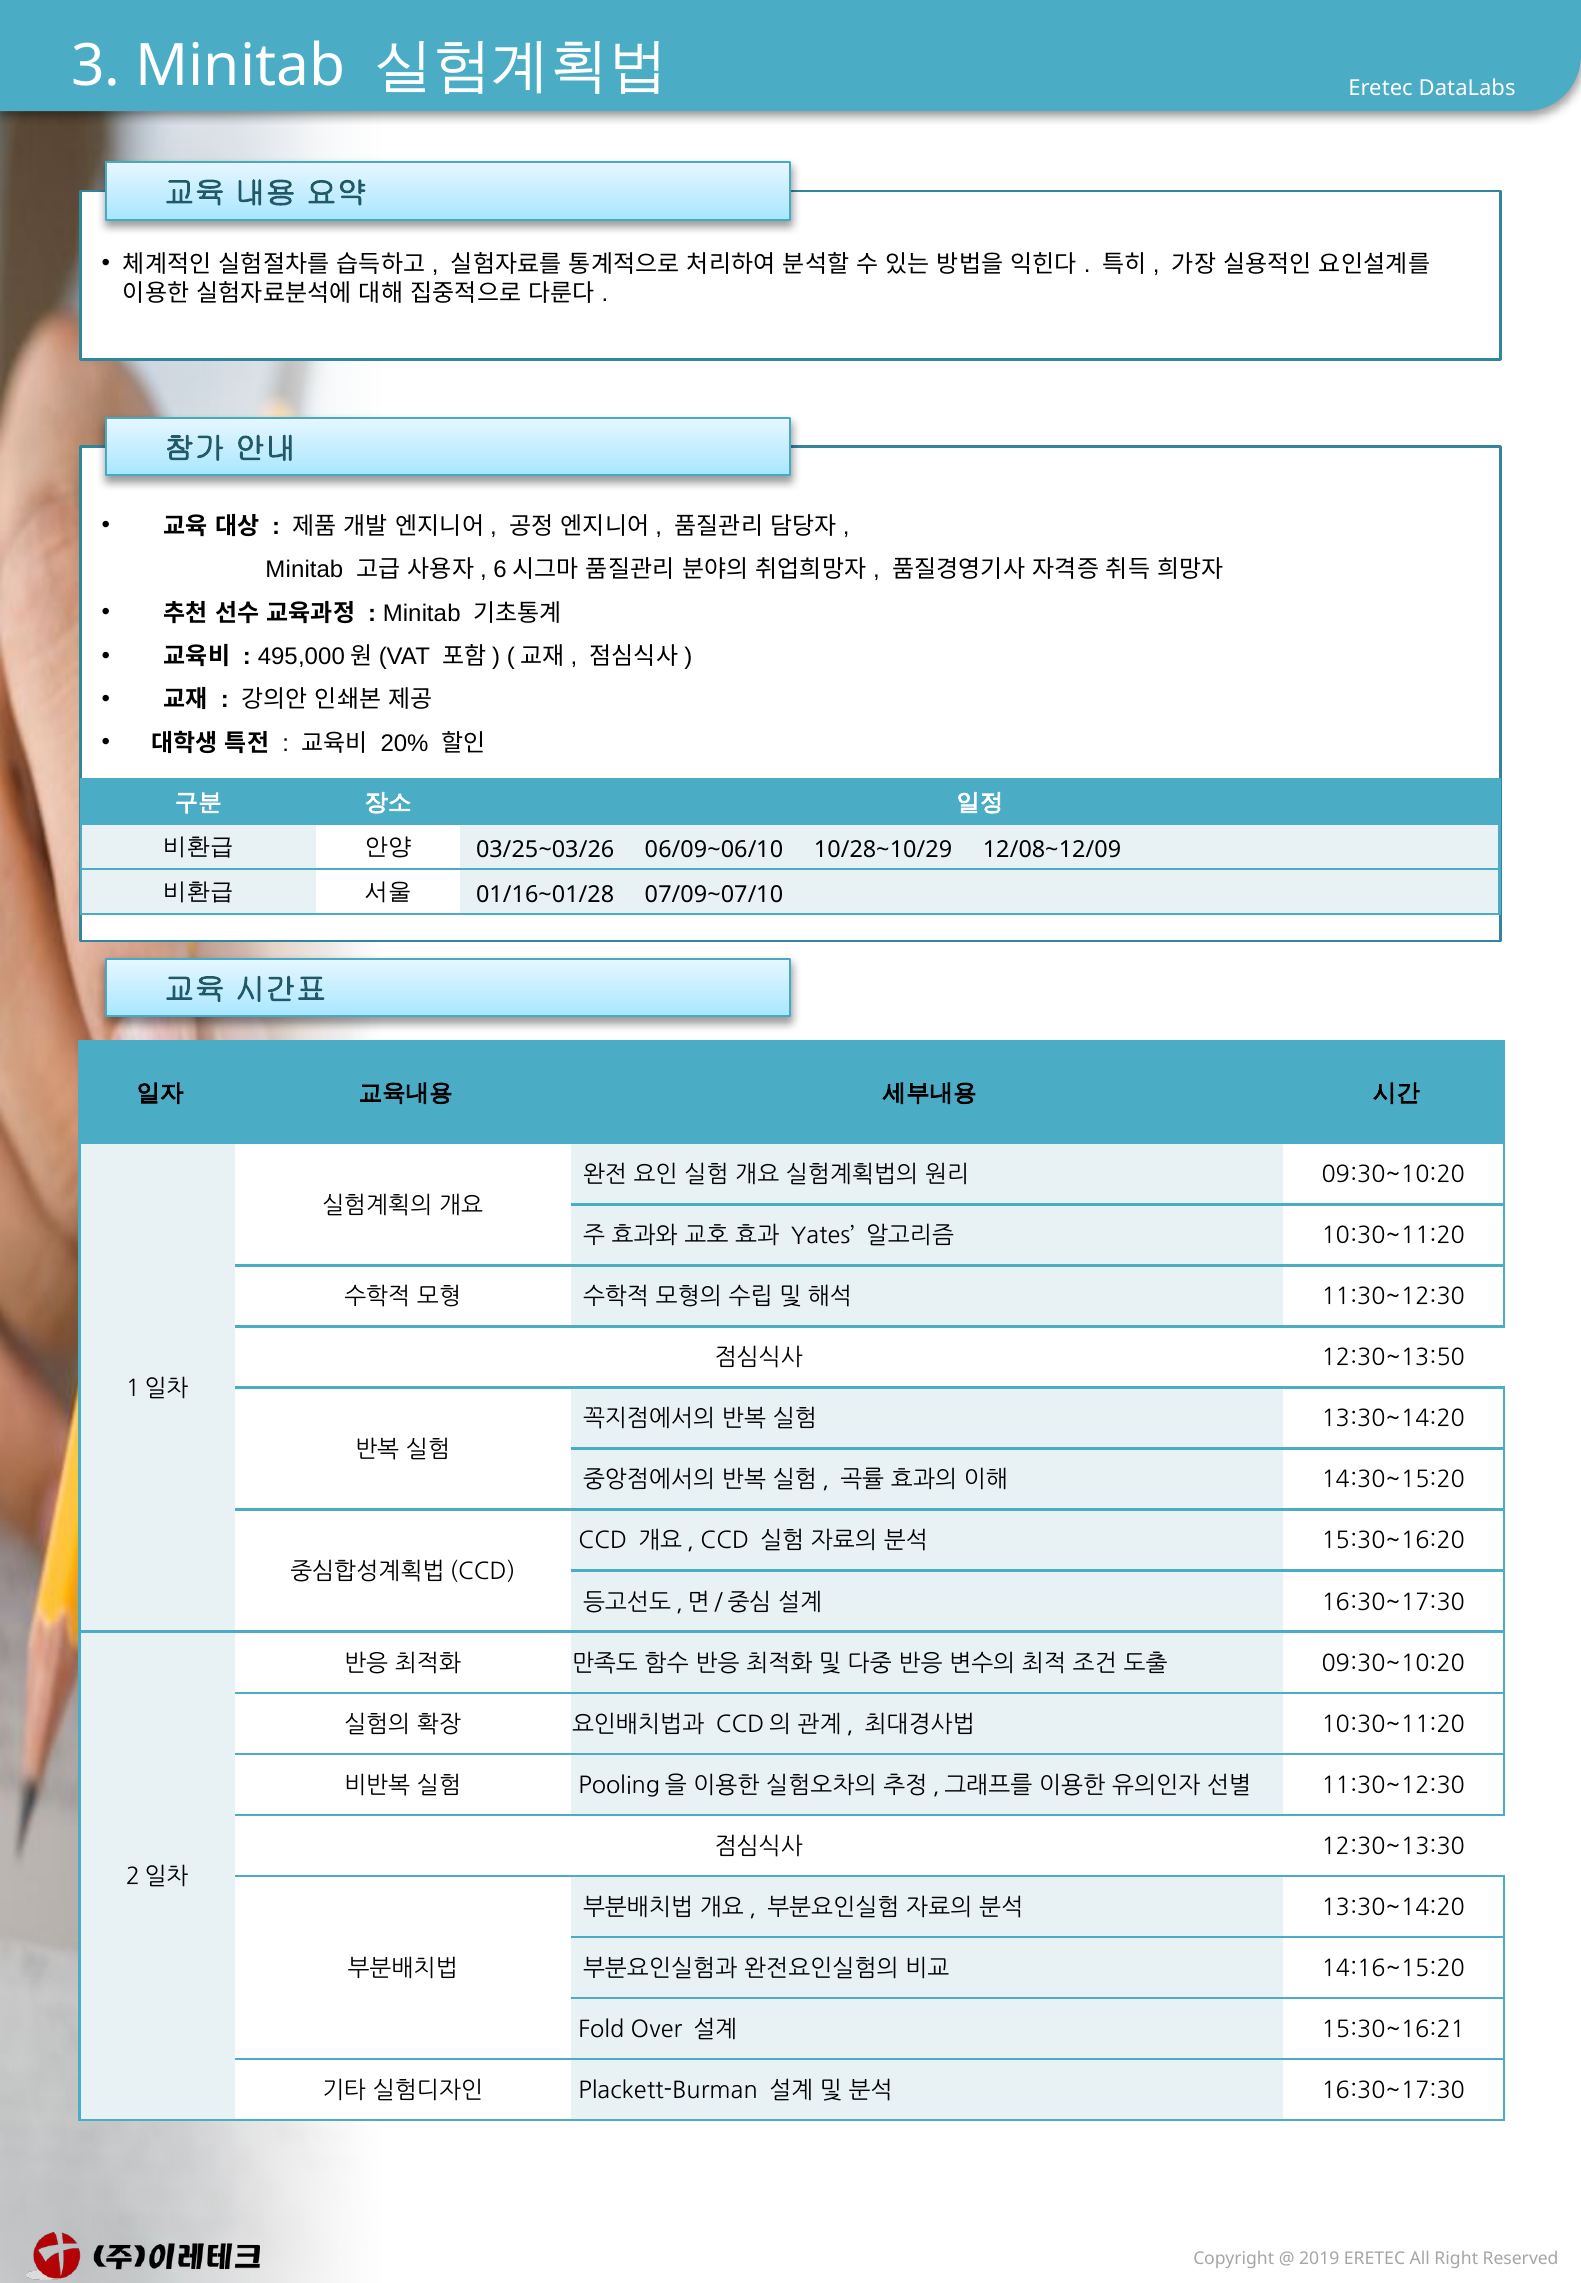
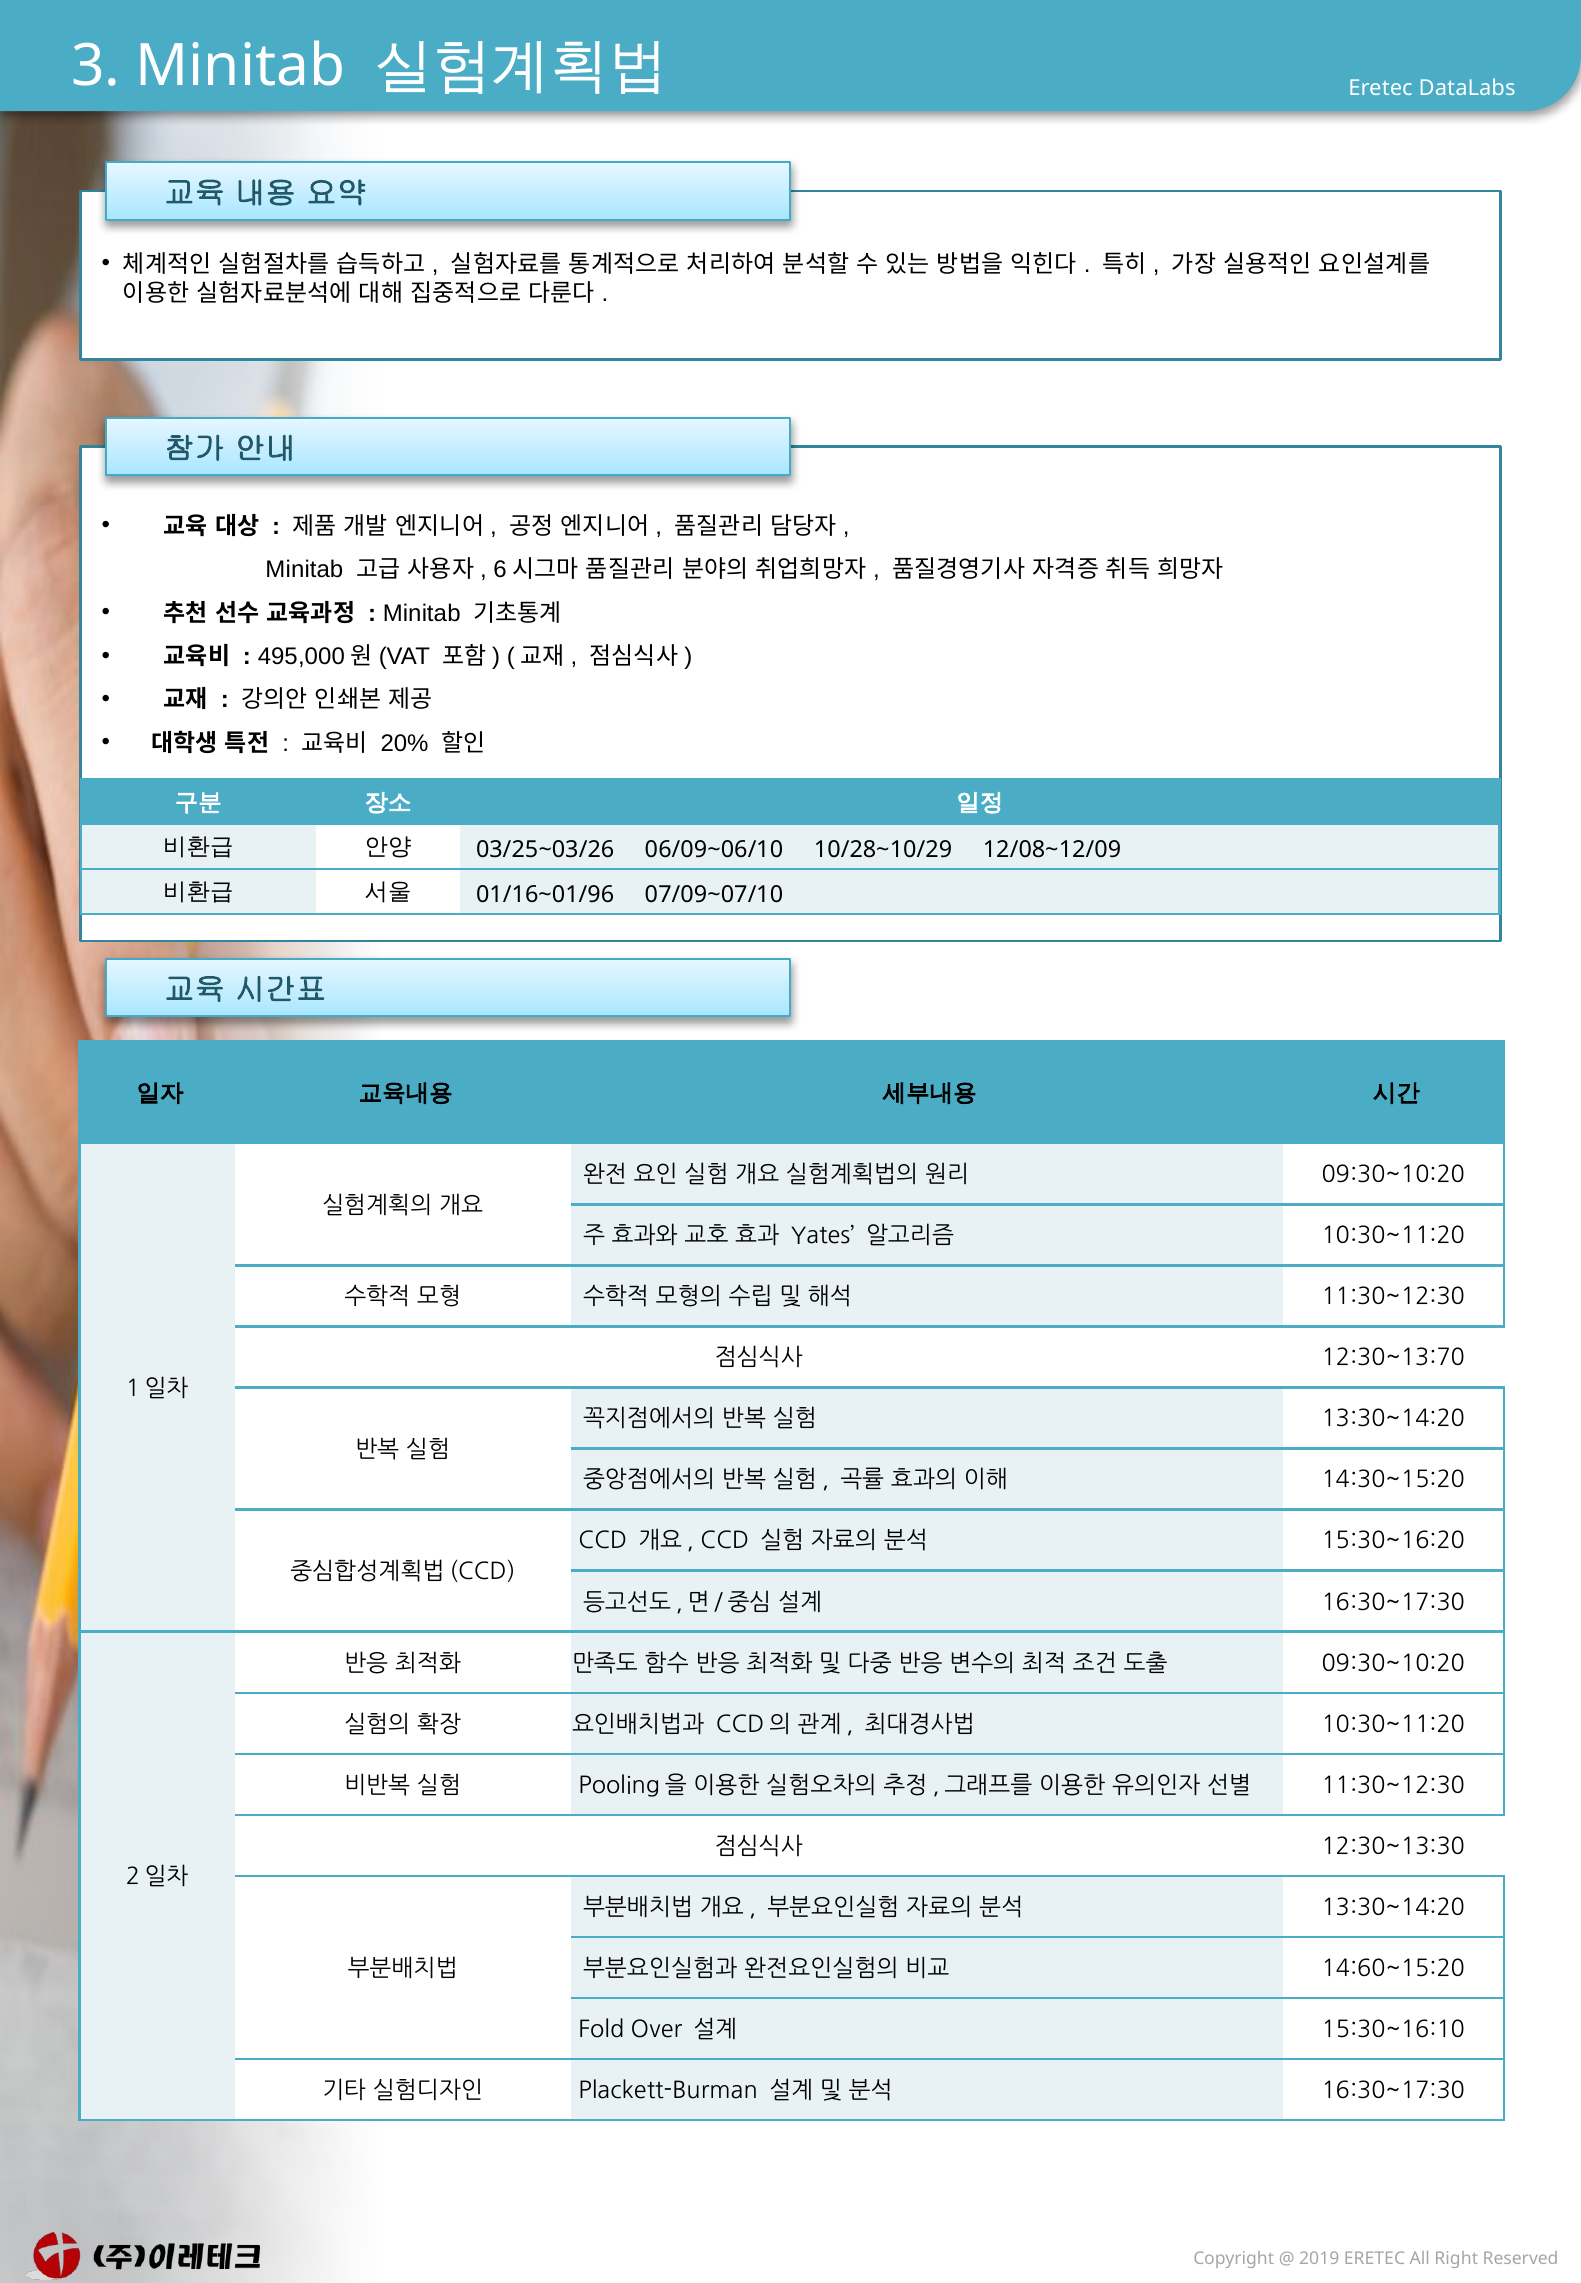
01/16~01/28: 01/16~01/28 -> 01/16~01/96
12:30~13:50: 12:30~13:50 -> 12:30~13:70
14:16~15:20: 14:16~15:20 -> 14:60~15:20
15:30~16:21: 15:30~16:21 -> 15:30~16:10
